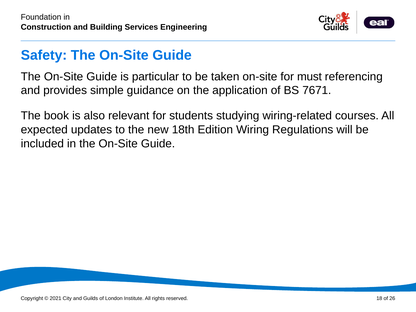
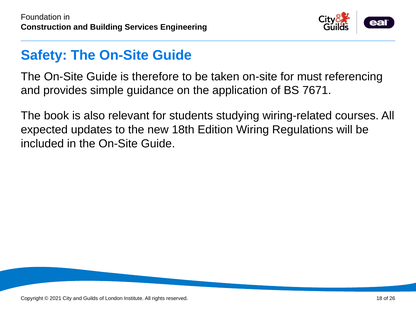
particular: particular -> therefore
